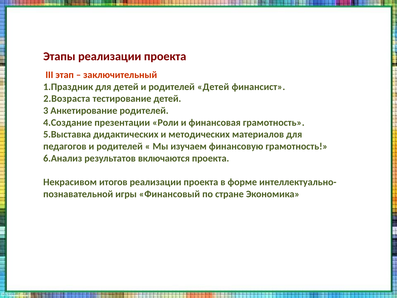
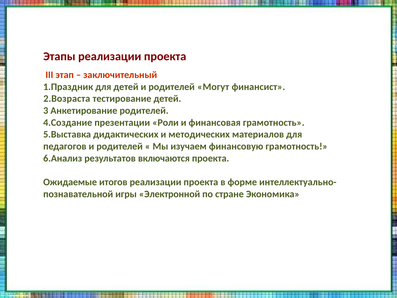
родителей Детей: Детей -> Могут
Некрасивом: Некрасивом -> Ожидаемые
Финансовый: Финансовый -> Электронной
